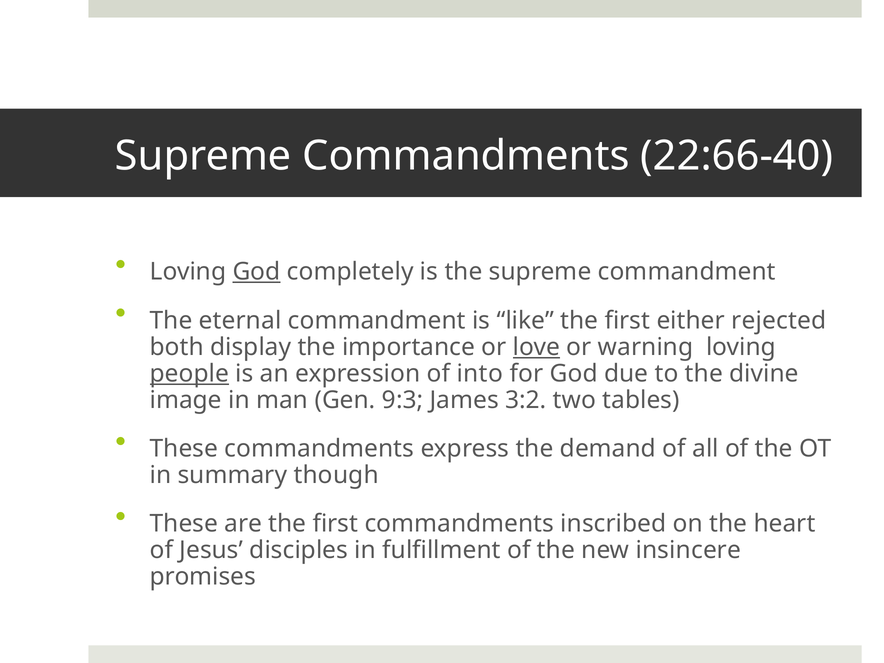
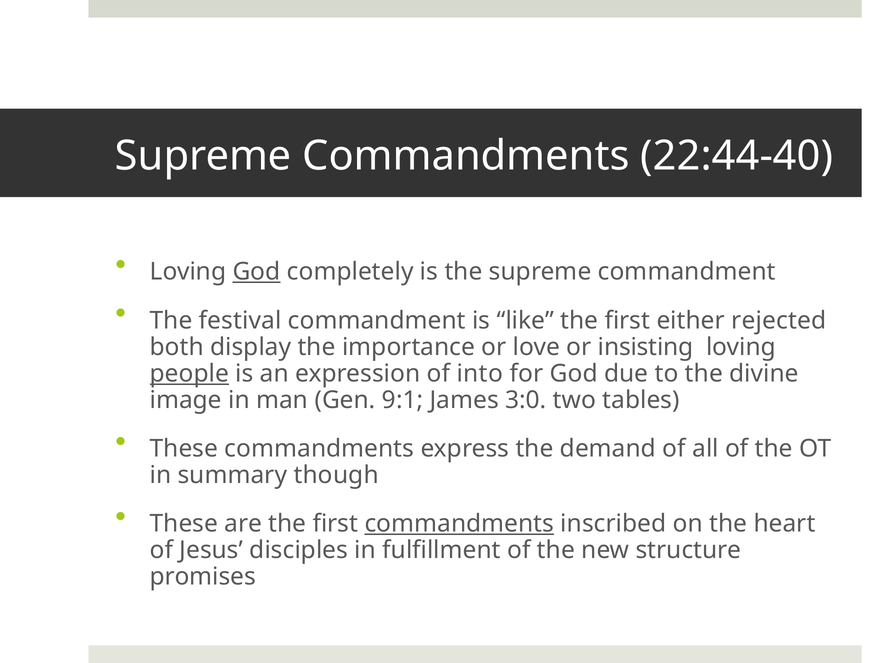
22:66-40: 22:66-40 -> 22:44-40
eternal: eternal -> festival
love underline: present -> none
warning: warning -> insisting
9:3: 9:3 -> 9:1
3:2: 3:2 -> 3:0
commandments at (459, 524) underline: none -> present
insincere: insincere -> structure
